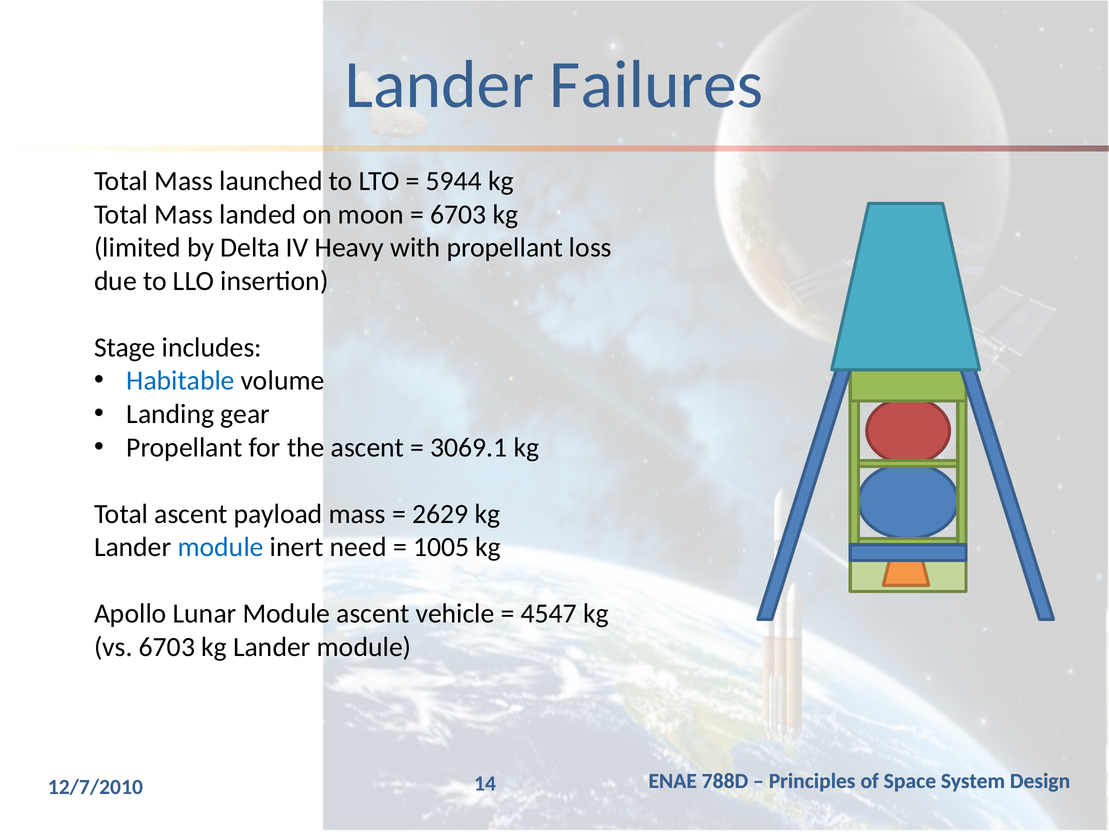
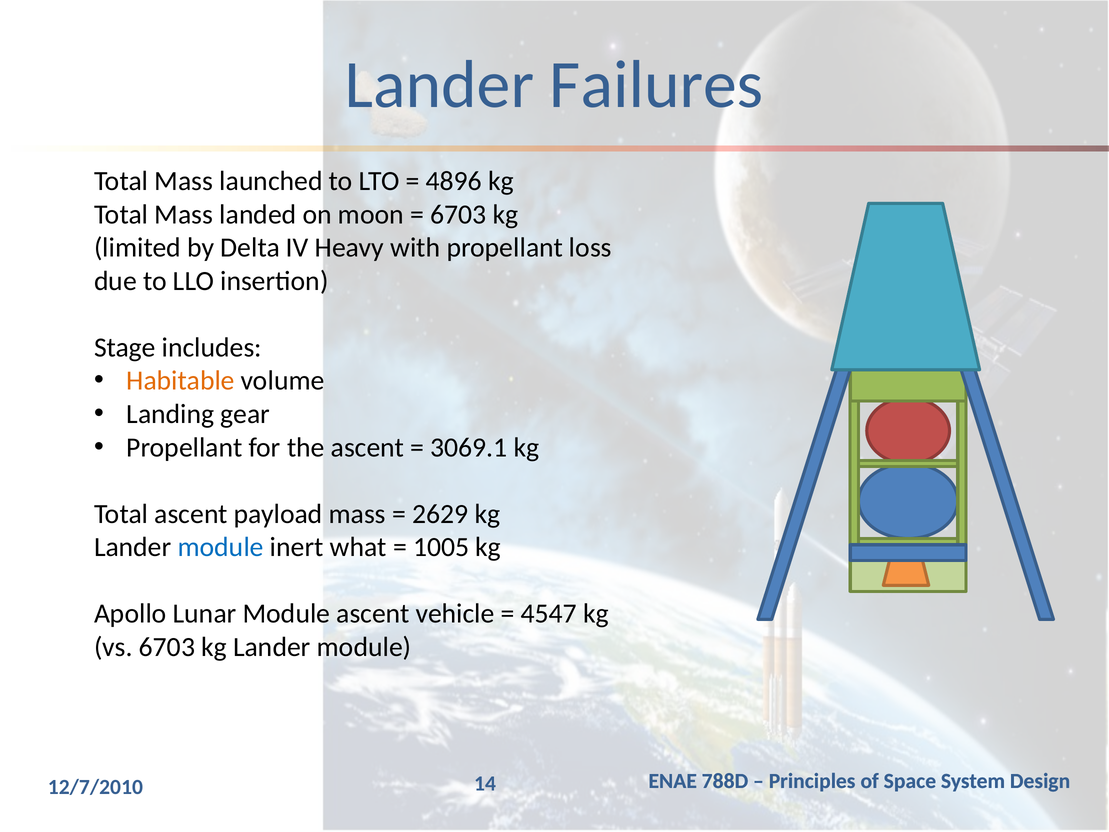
5944: 5944 -> 4896
Habitable colour: blue -> orange
need: need -> what
